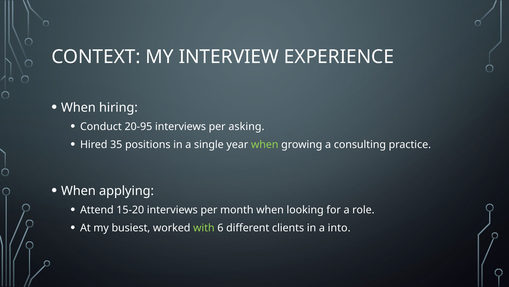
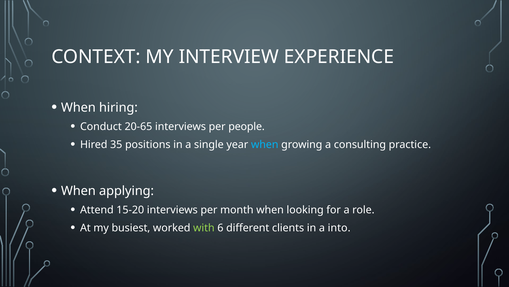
20-95: 20-95 -> 20-65
asking: asking -> people
when at (265, 144) colour: light green -> light blue
